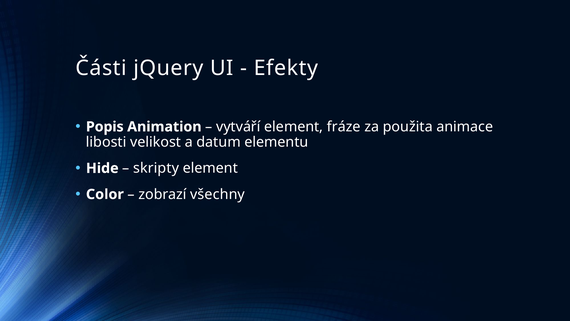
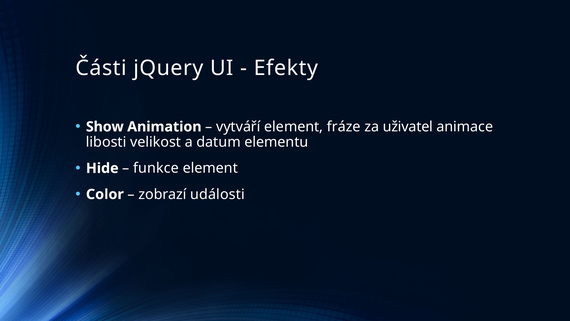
Popis: Popis -> Show
použita: použita -> uživatel
skripty: skripty -> funkce
všechny: všechny -> události
